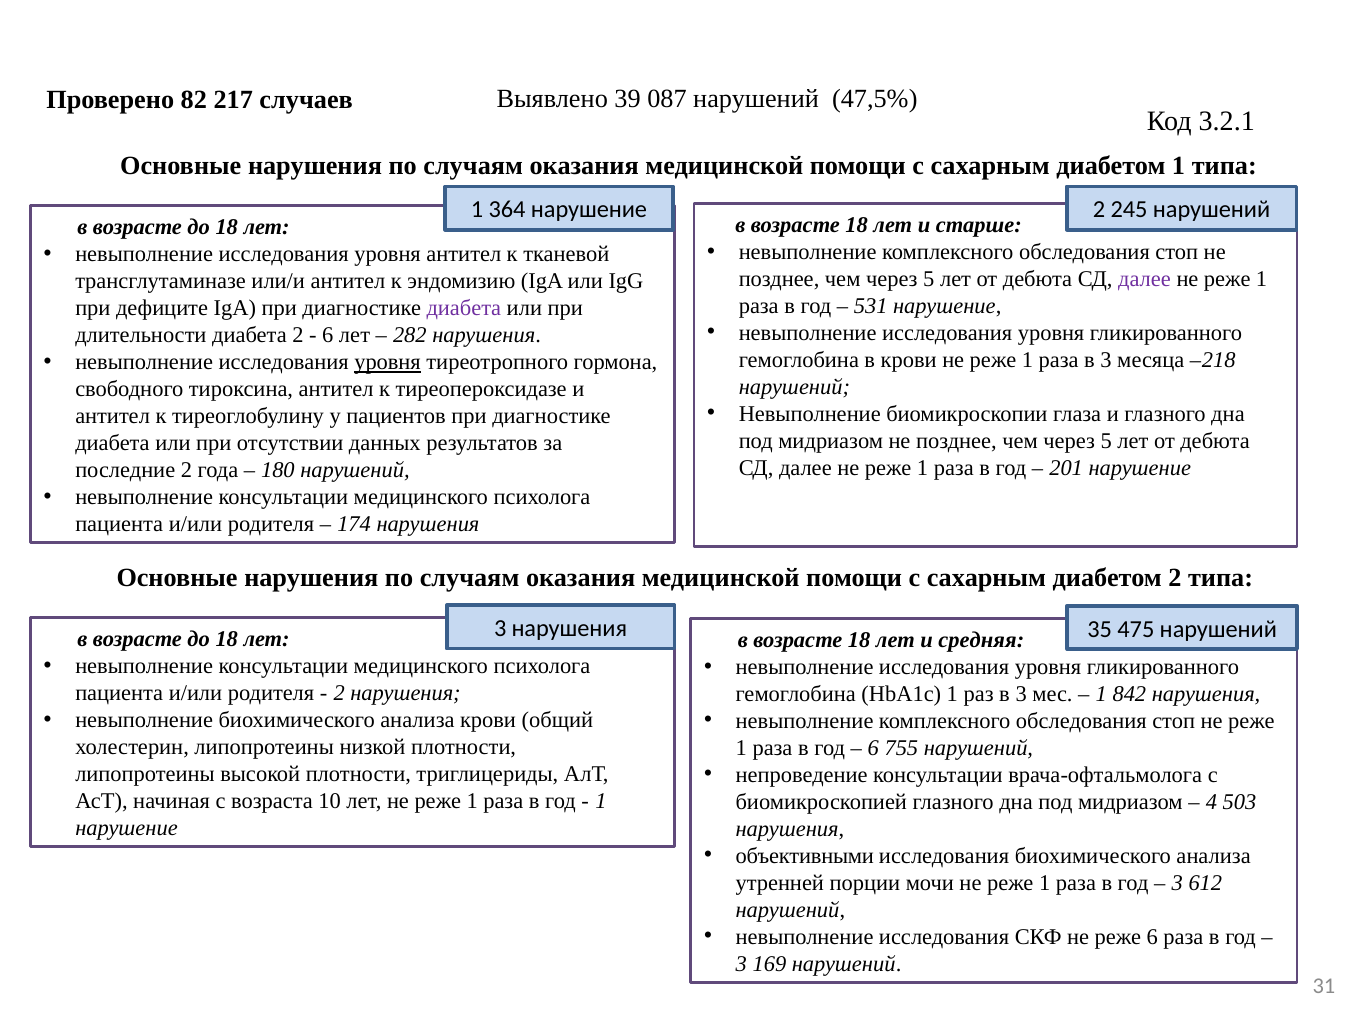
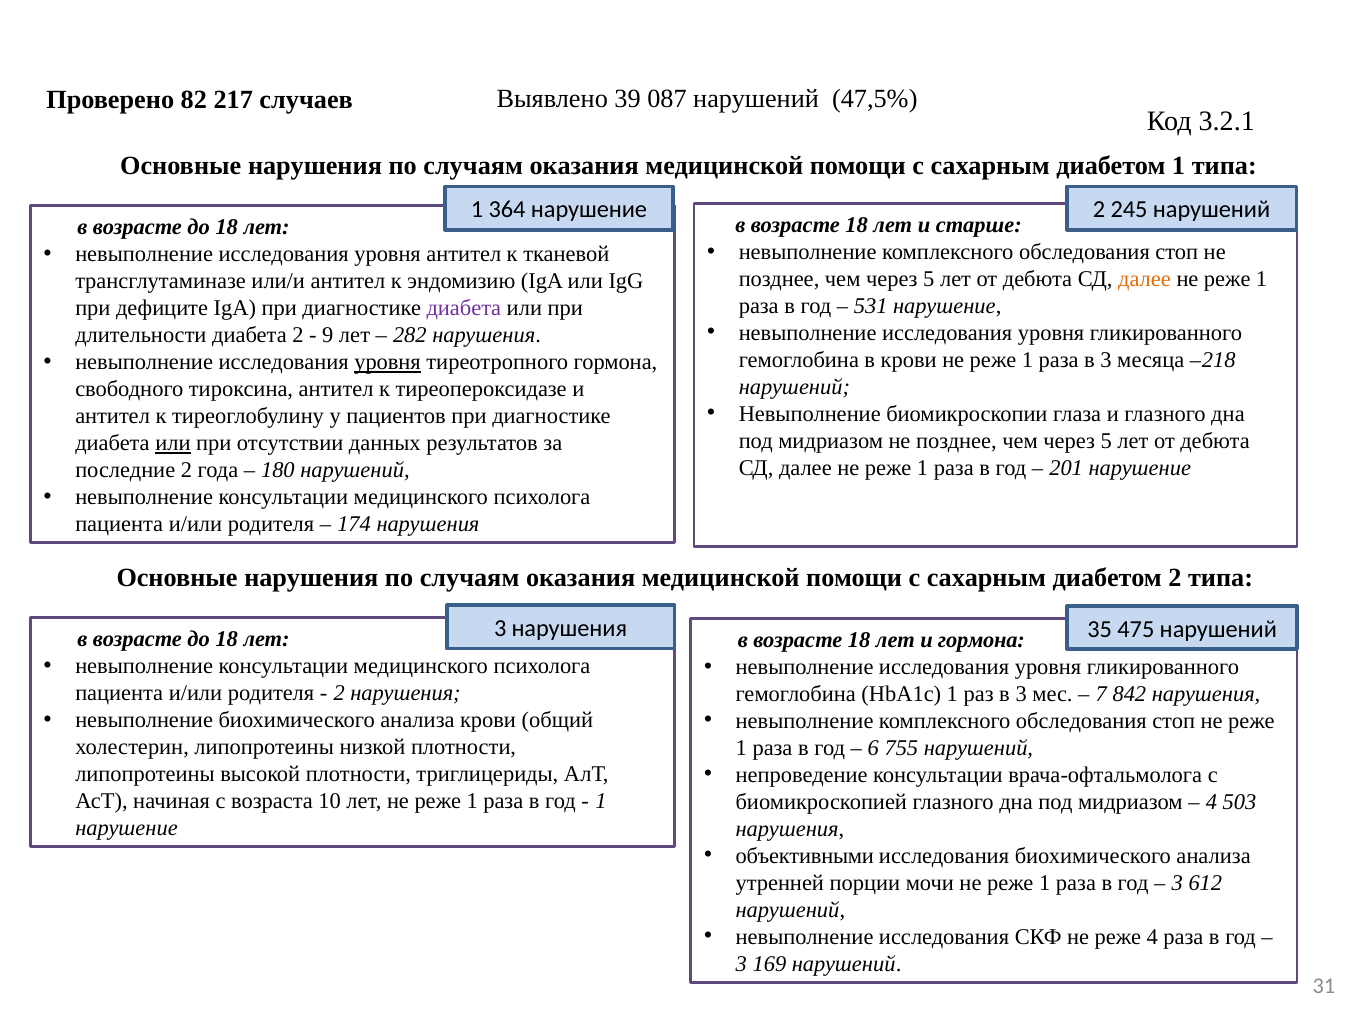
далее at (1145, 279) colour: purple -> orange
6 at (328, 335): 6 -> 9
или at (173, 443) underline: none -> present
и средняя: средняя -> гормона
1 at (1101, 694): 1 -> 7
реже 6: 6 -> 4
